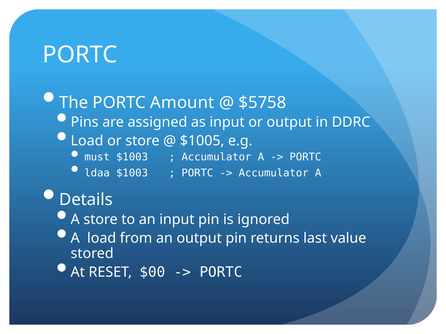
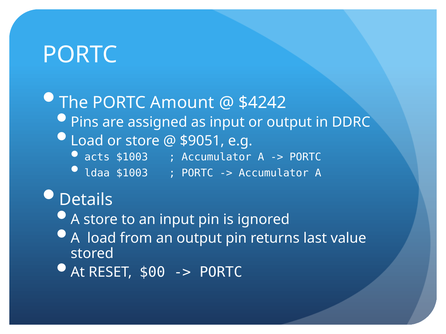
$5758: $5758 -> $4242
$1005: $1005 -> $9051
must: must -> acts
